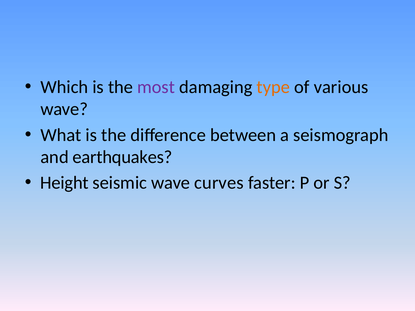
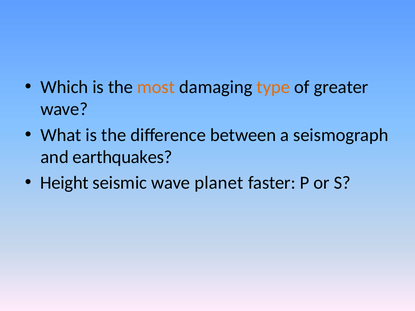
most colour: purple -> orange
various: various -> greater
curves: curves -> planet
